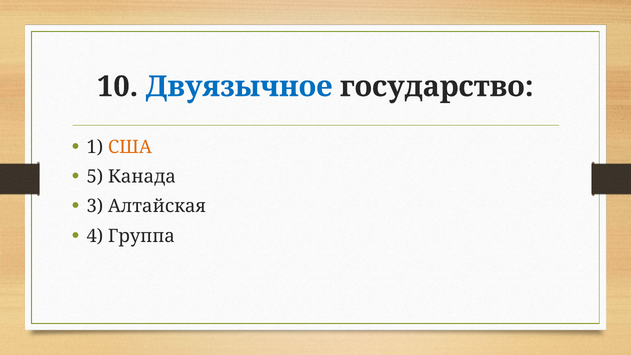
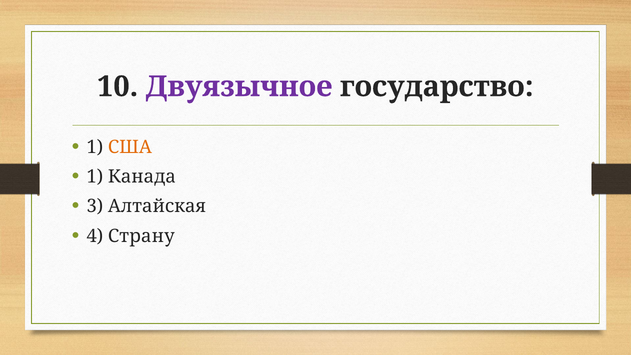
Двуязычное colour: blue -> purple
5 at (95, 177): 5 -> 1
Группа: Группа -> Страну
